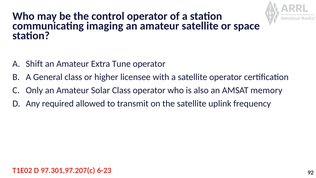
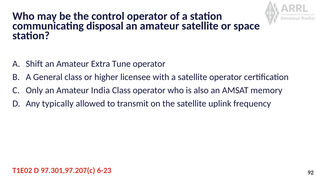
imaging: imaging -> disposal
Solar: Solar -> India
required: required -> typically
